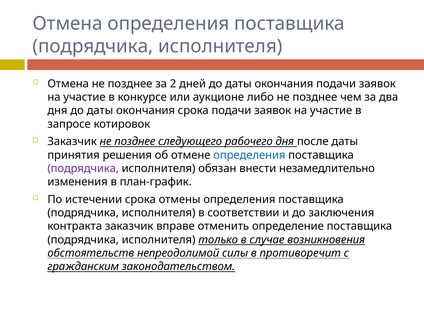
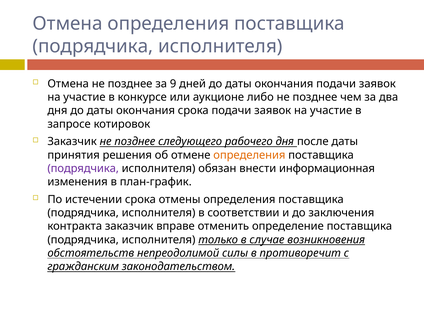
2: 2 -> 9
определения at (249, 155) colour: blue -> orange
незамедлительно: незамедлительно -> информационная
